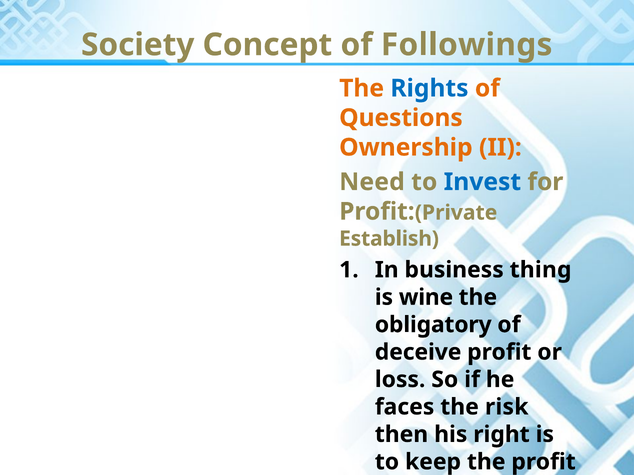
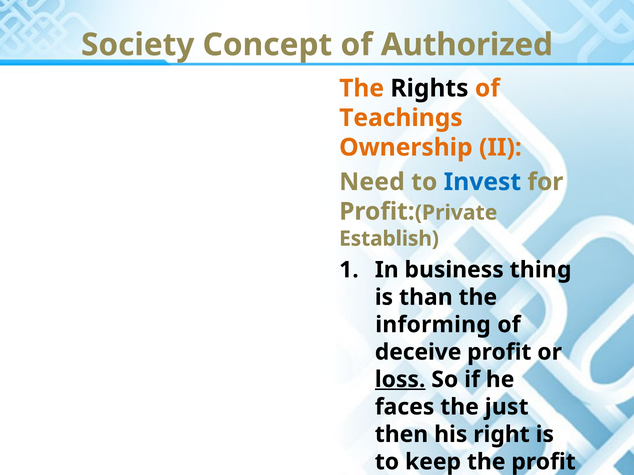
Followings: Followings -> Authorized
Rights colour: blue -> black
Questions: Questions -> Teachings
wine: wine -> than
obligatory: obligatory -> informing
loss underline: none -> present
risk: risk -> just
